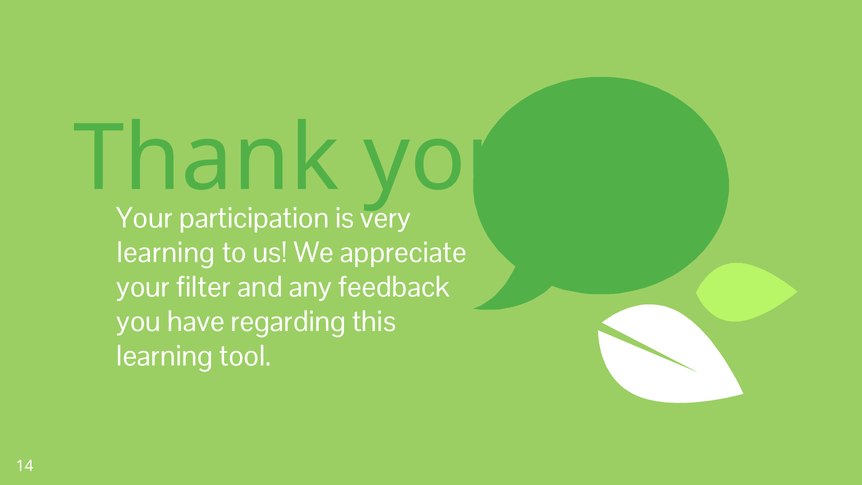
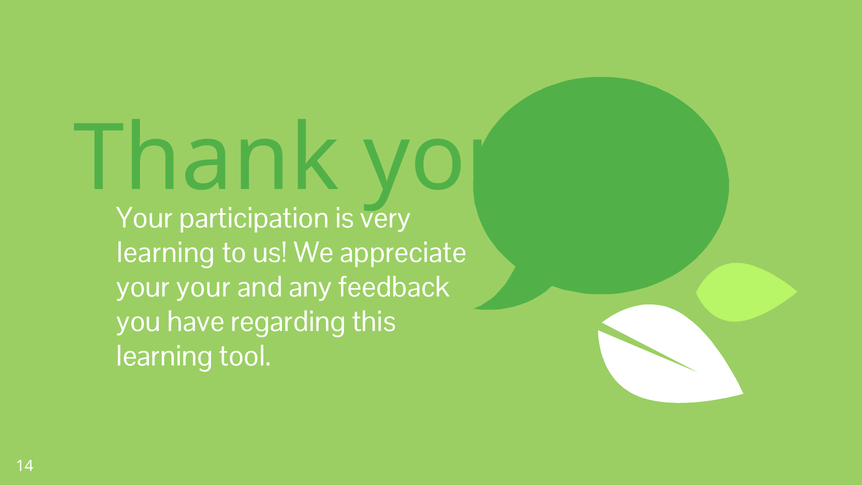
your filter: filter -> your
